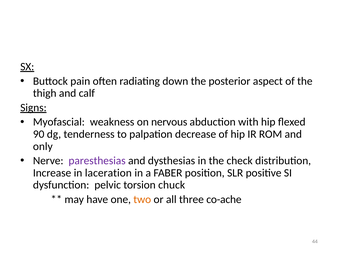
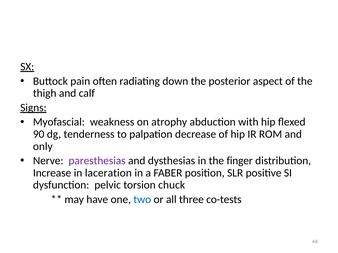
nervous: nervous -> atrophy
check: check -> finger
two colour: orange -> blue
co-ache: co-ache -> co-tests
